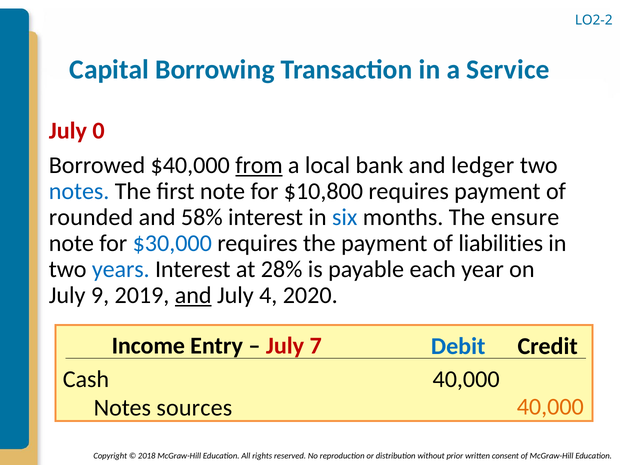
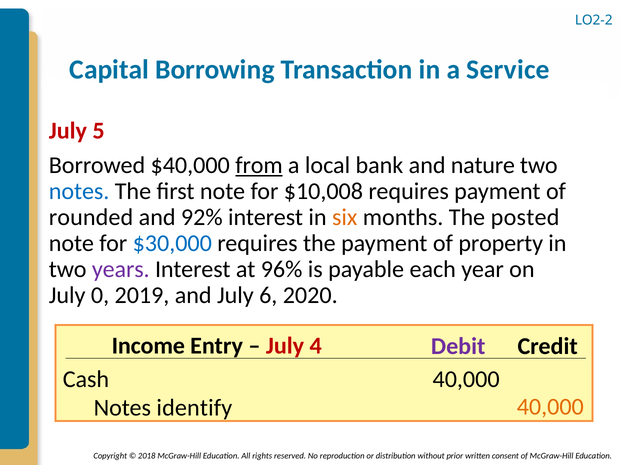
0: 0 -> 5
ledger: ledger -> nature
$10,800: $10,800 -> $10,008
58%: 58% -> 92%
six colour: blue -> orange
ensure: ensure -> posted
liabilities: liabilities -> property
years colour: blue -> purple
28%: 28% -> 96%
9: 9 -> 0
and at (193, 295) underline: present -> none
4: 4 -> 6
7: 7 -> 4
Debit colour: blue -> purple
sources: sources -> identify
